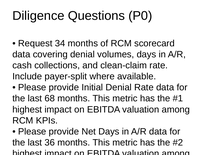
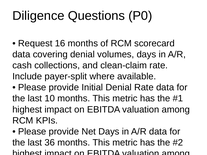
34: 34 -> 16
68: 68 -> 10
